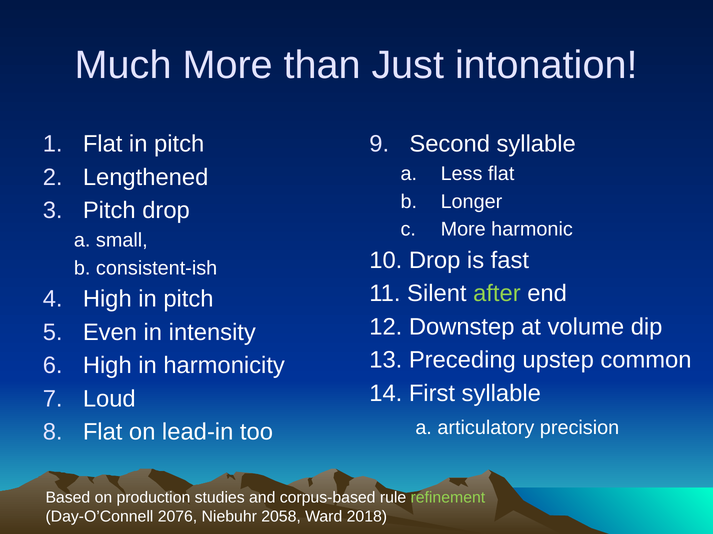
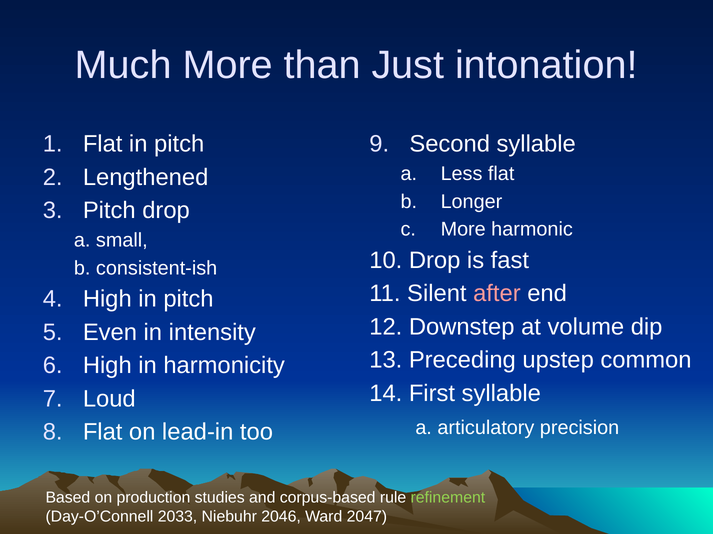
after colour: light green -> pink
2076: 2076 -> 2033
2058: 2058 -> 2046
2018: 2018 -> 2047
